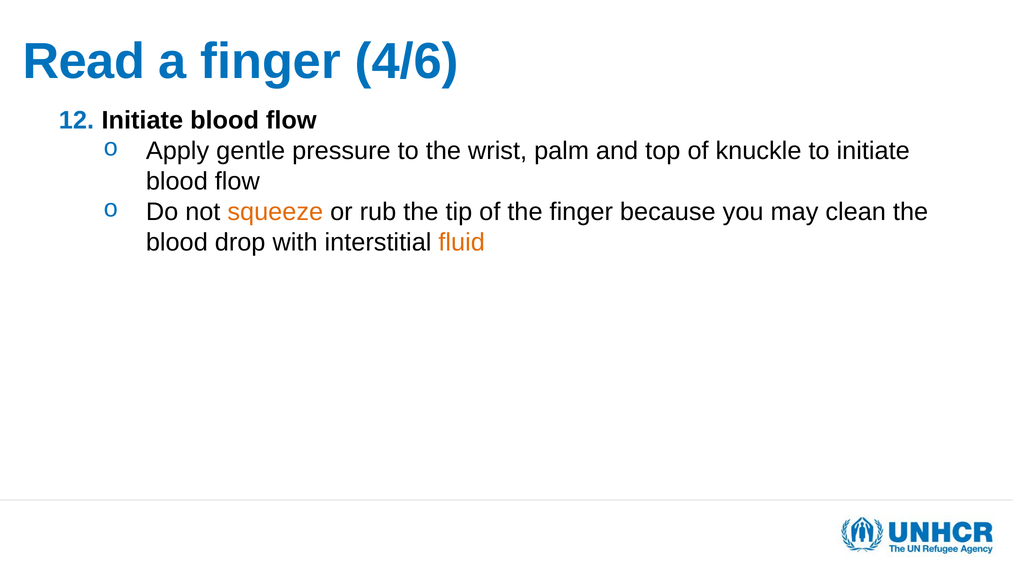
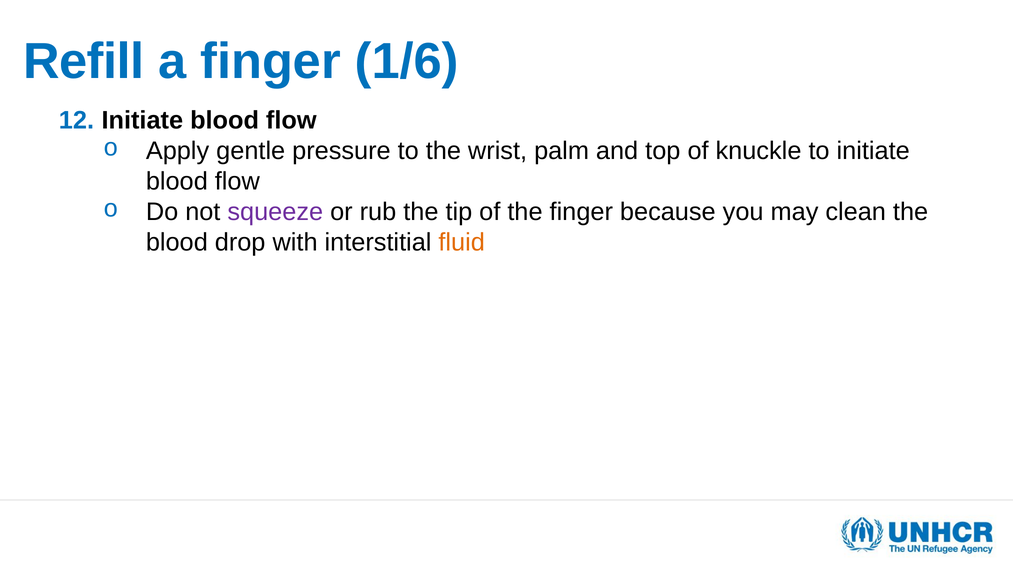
Read: Read -> Refill
4/6: 4/6 -> 1/6
squeeze colour: orange -> purple
